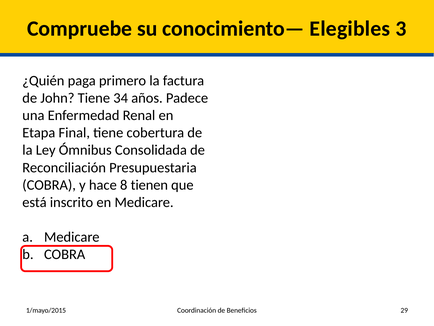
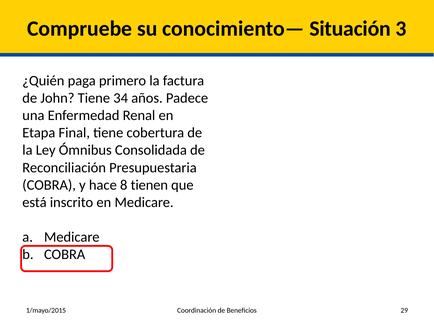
Elegibles: Elegibles -> Situación
